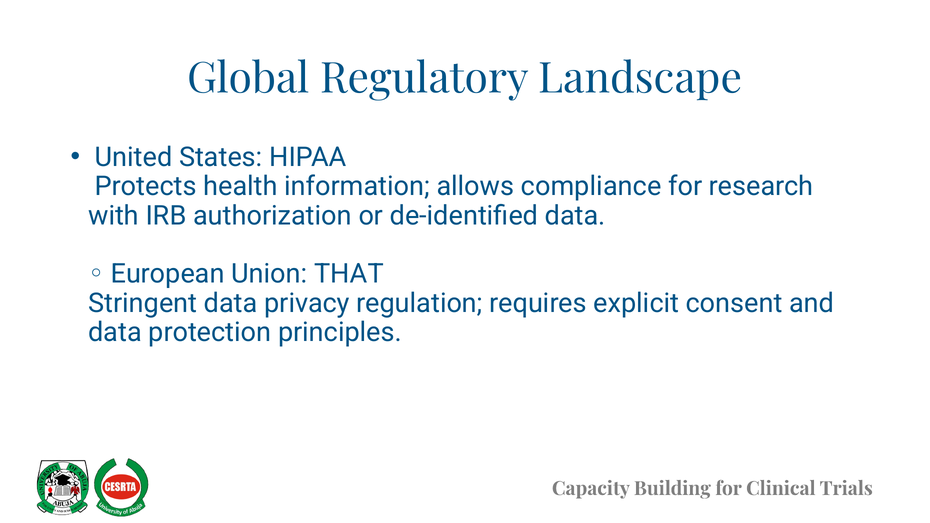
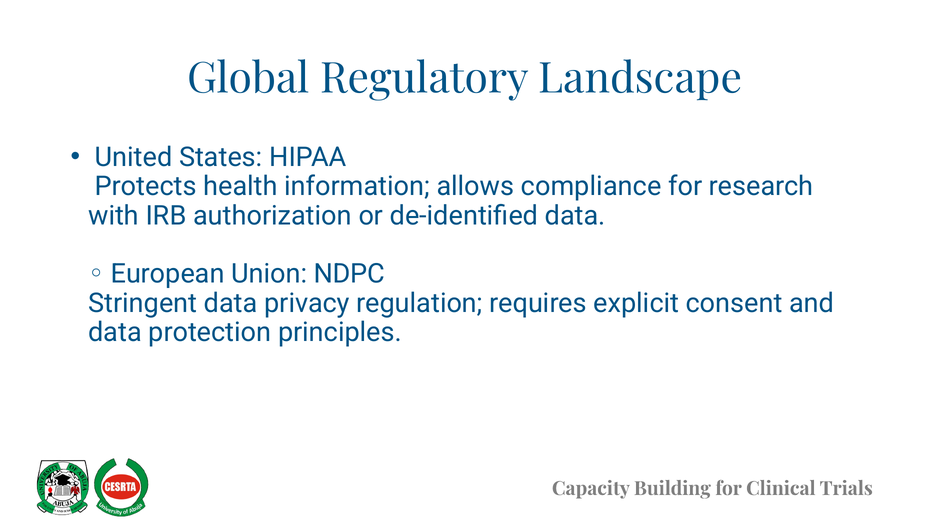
THAT: THAT -> NDPC
